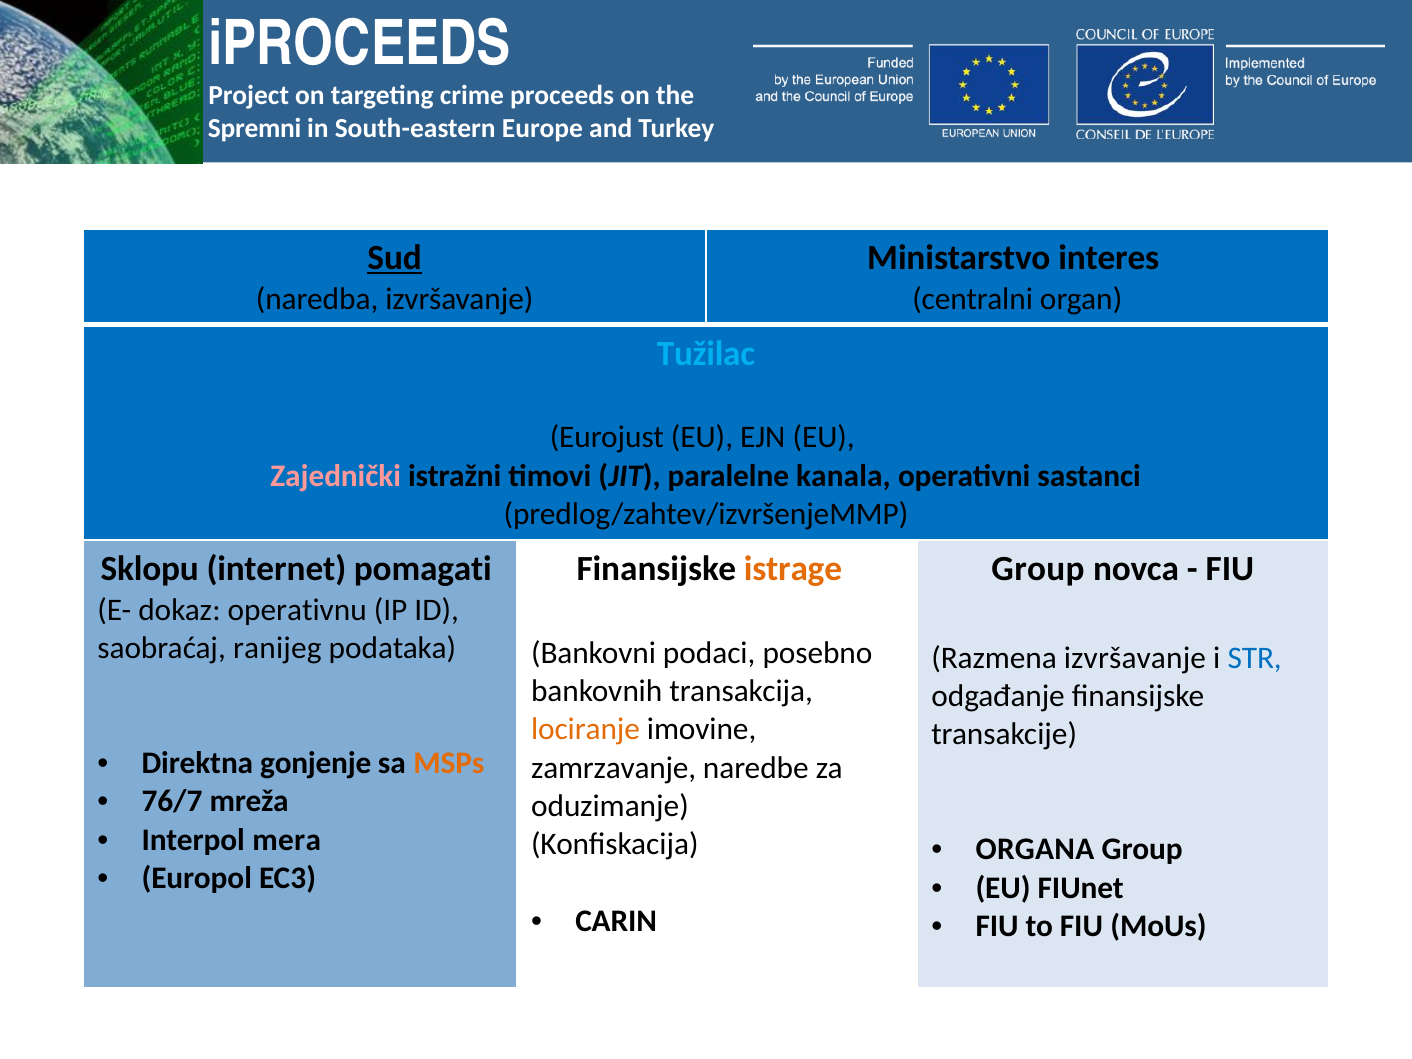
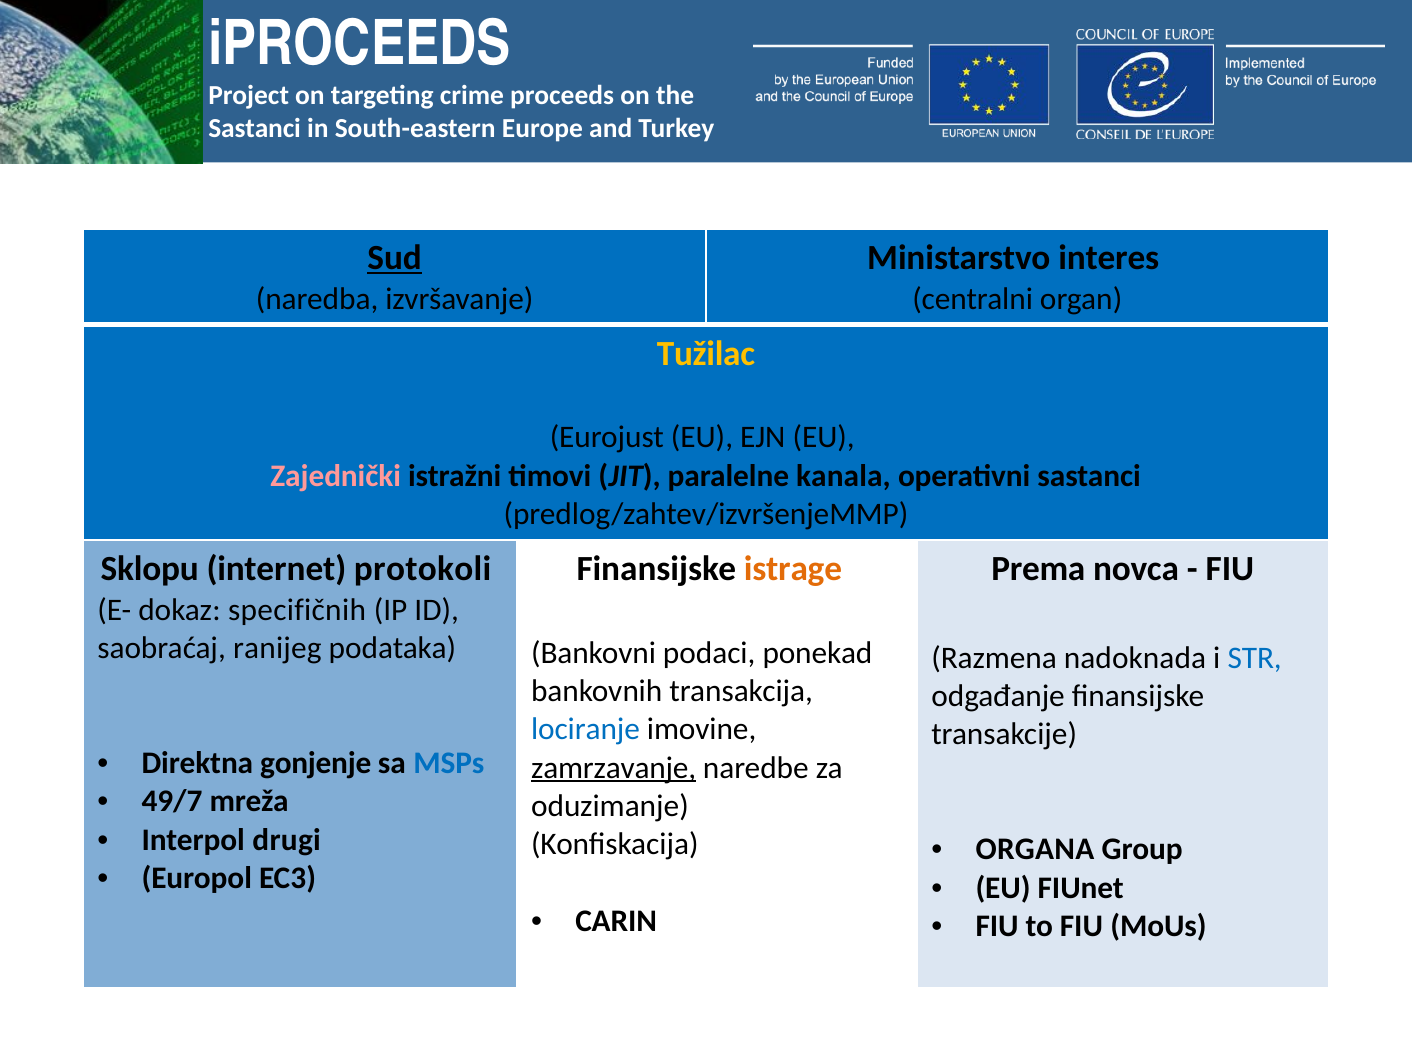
Spremni at (255, 128): Spremni -> Sastanci
Tužilac colour: light blue -> yellow
pomagati: pomagati -> protokoli
Group at (1038, 569): Group -> Prema
operativnu: operativnu -> specifičnih
posebno: posebno -> ponekad
Razmena izvršavanje: izvršavanje -> nadoknada
lociranje colour: orange -> blue
MSPs colour: orange -> blue
zamrzavanje underline: none -> present
76/7: 76/7 -> 49/7
mera: mera -> drugi
